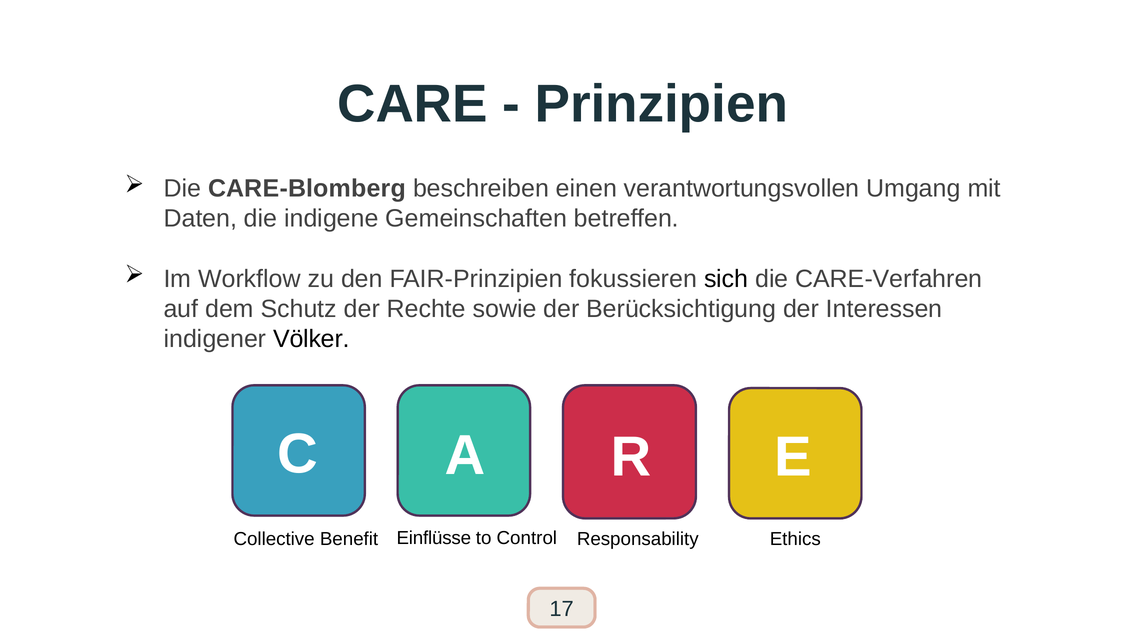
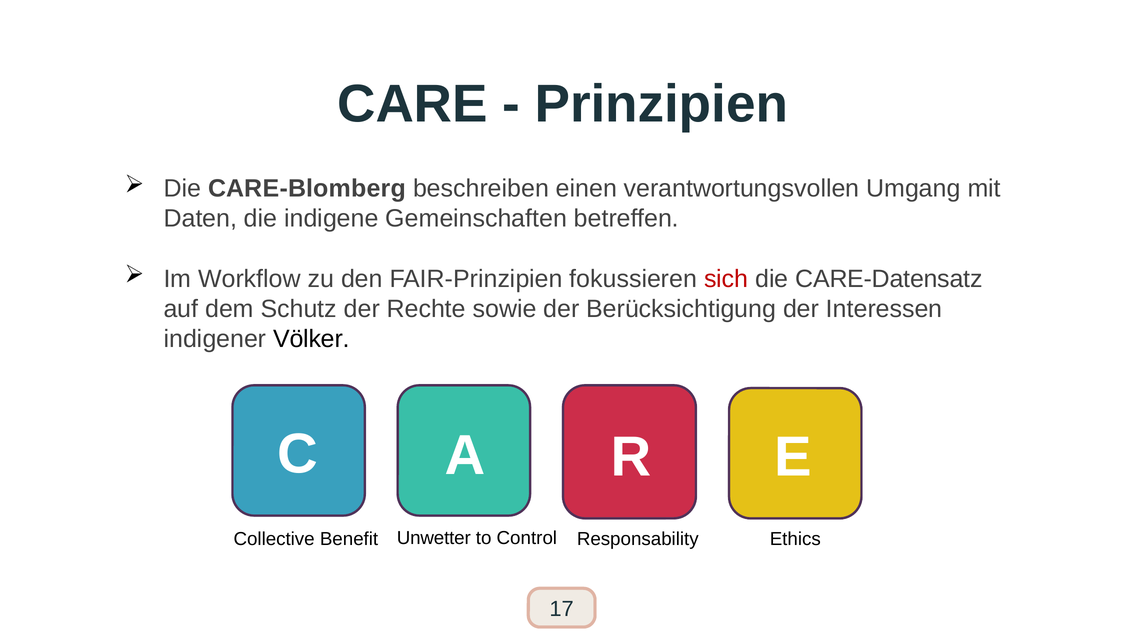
sich colour: black -> red
CARE-Verfahren: CARE-Verfahren -> CARE-Datensatz
Einflüsse: Einflüsse -> Unwetter
